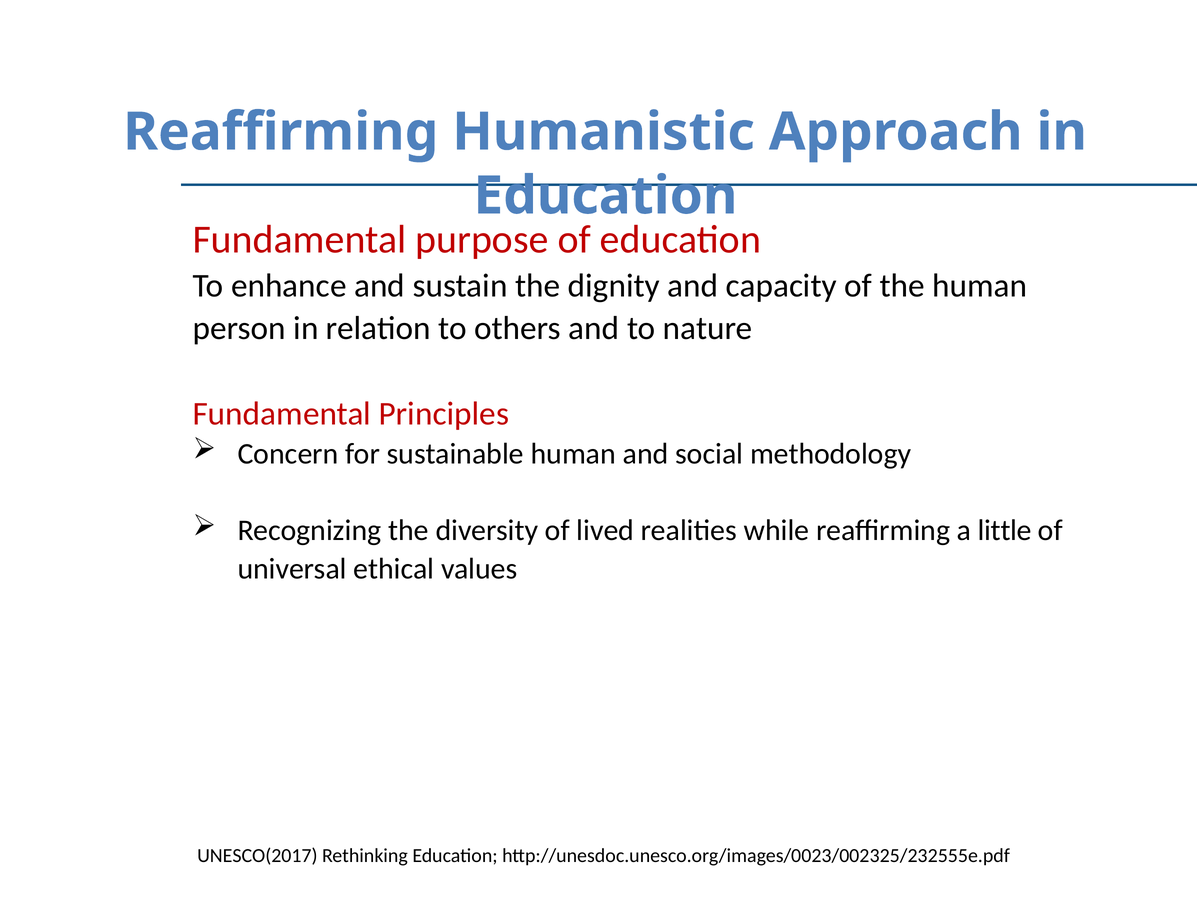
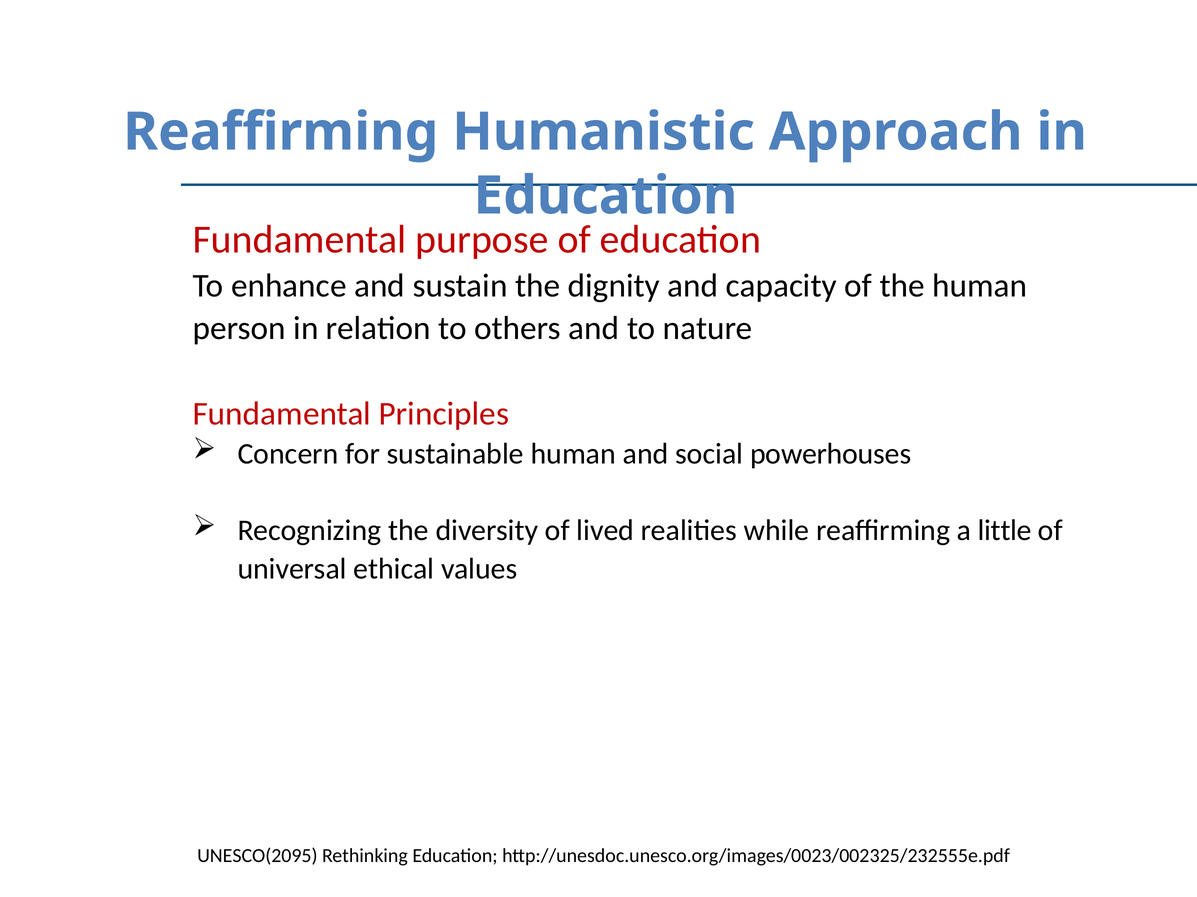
methodology: methodology -> powerhouses
UNESCO(2017: UNESCO(2017 -> UNESCO(2095
